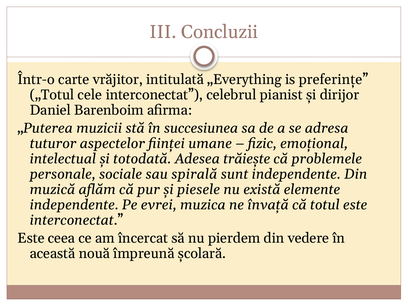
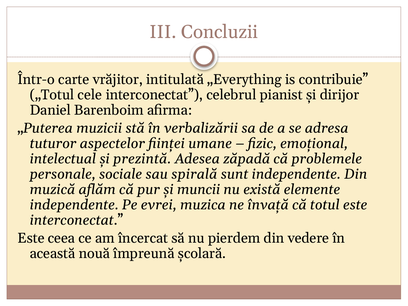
preferințe: preferințe -> contribuie
succesiunea: succesiunea -> verbalizării
totodată: totodată -> prezintă
trăiește: trăiește -> zăpadă
piesele: piesele -> muncii
